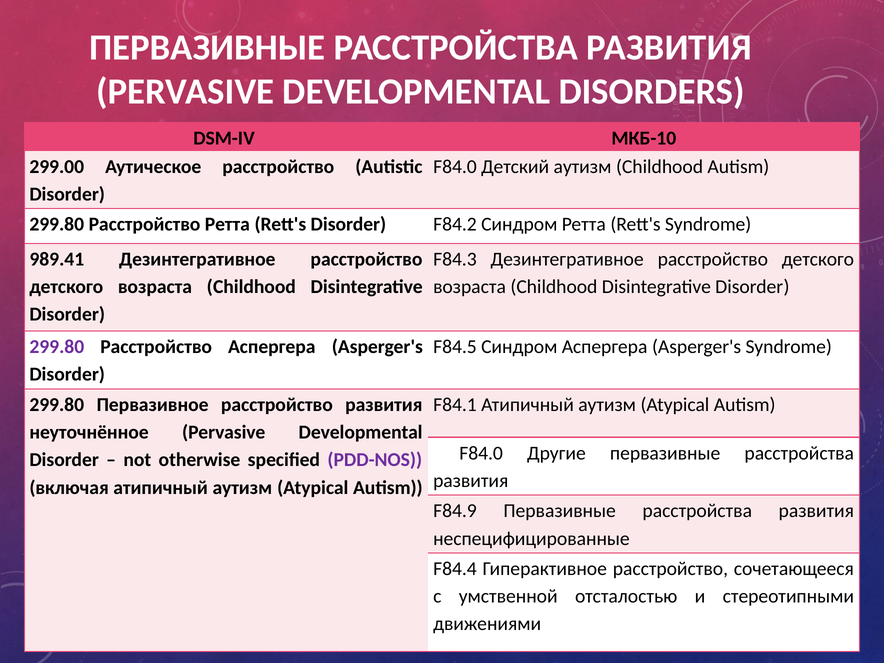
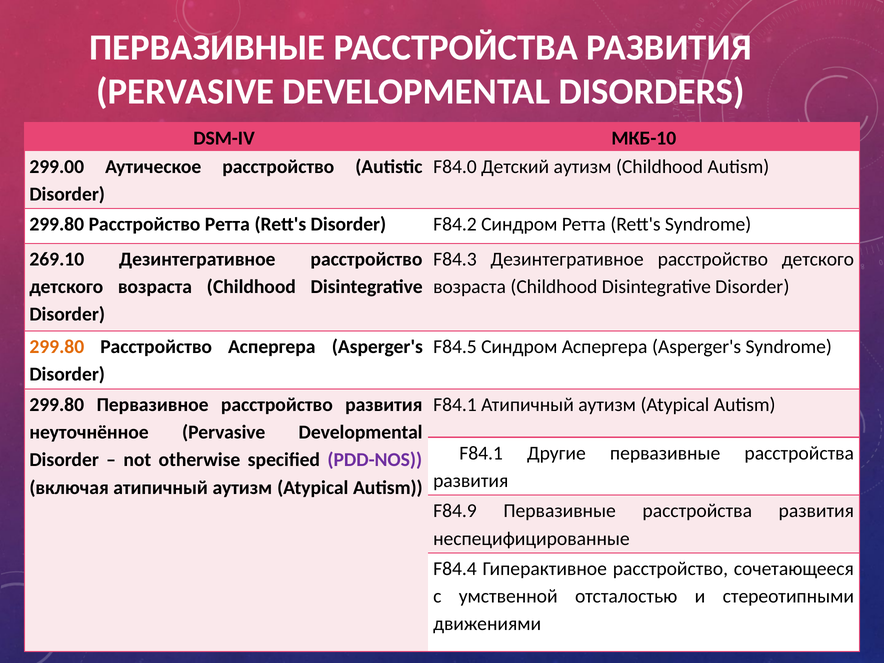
989.41: 989.41 -> 269.10
299.80 at (57, 347) colour: purple -> orange
F84.0 at (481, 453): F84.0 -> F84.1
